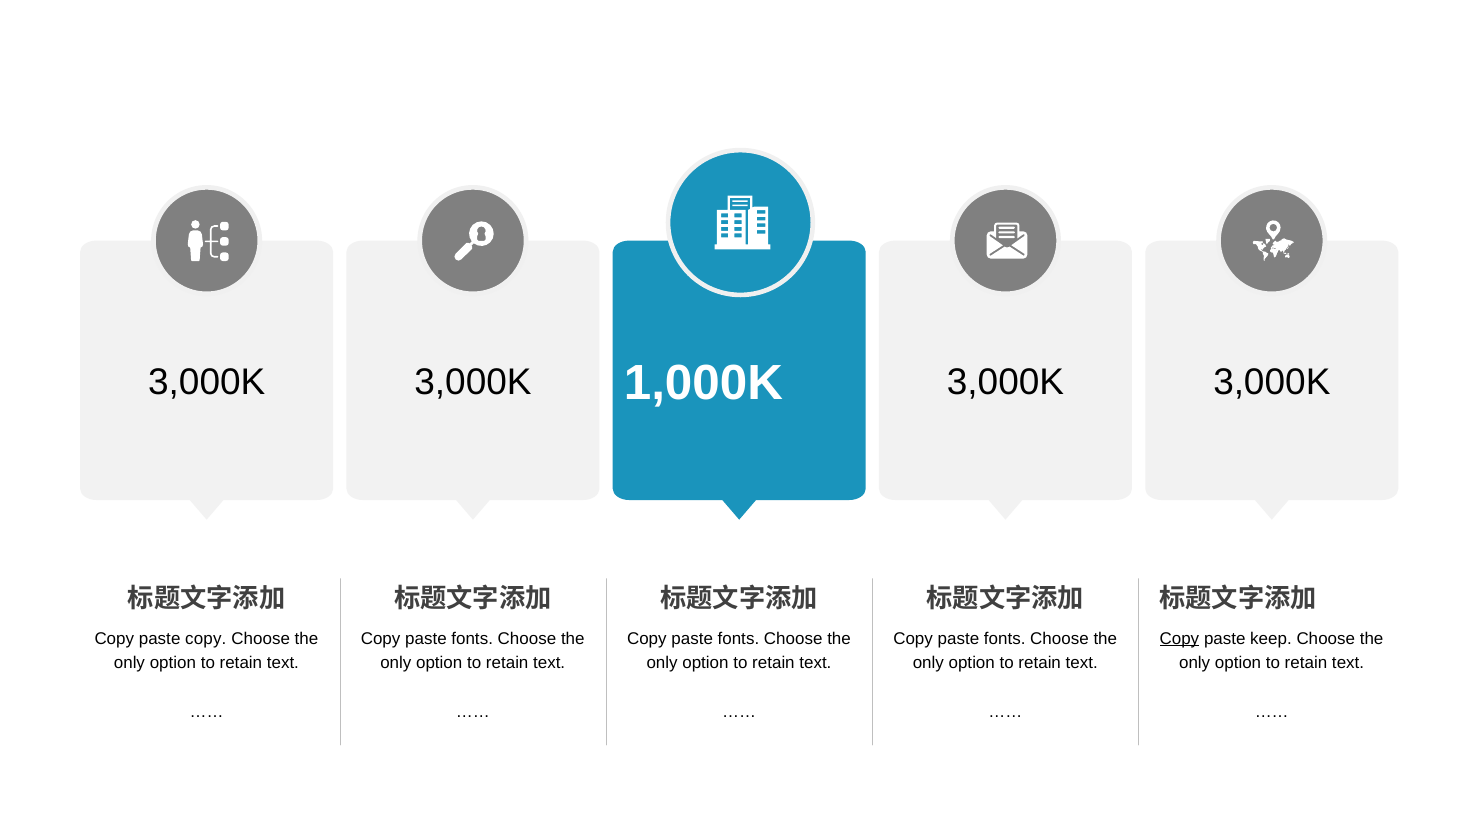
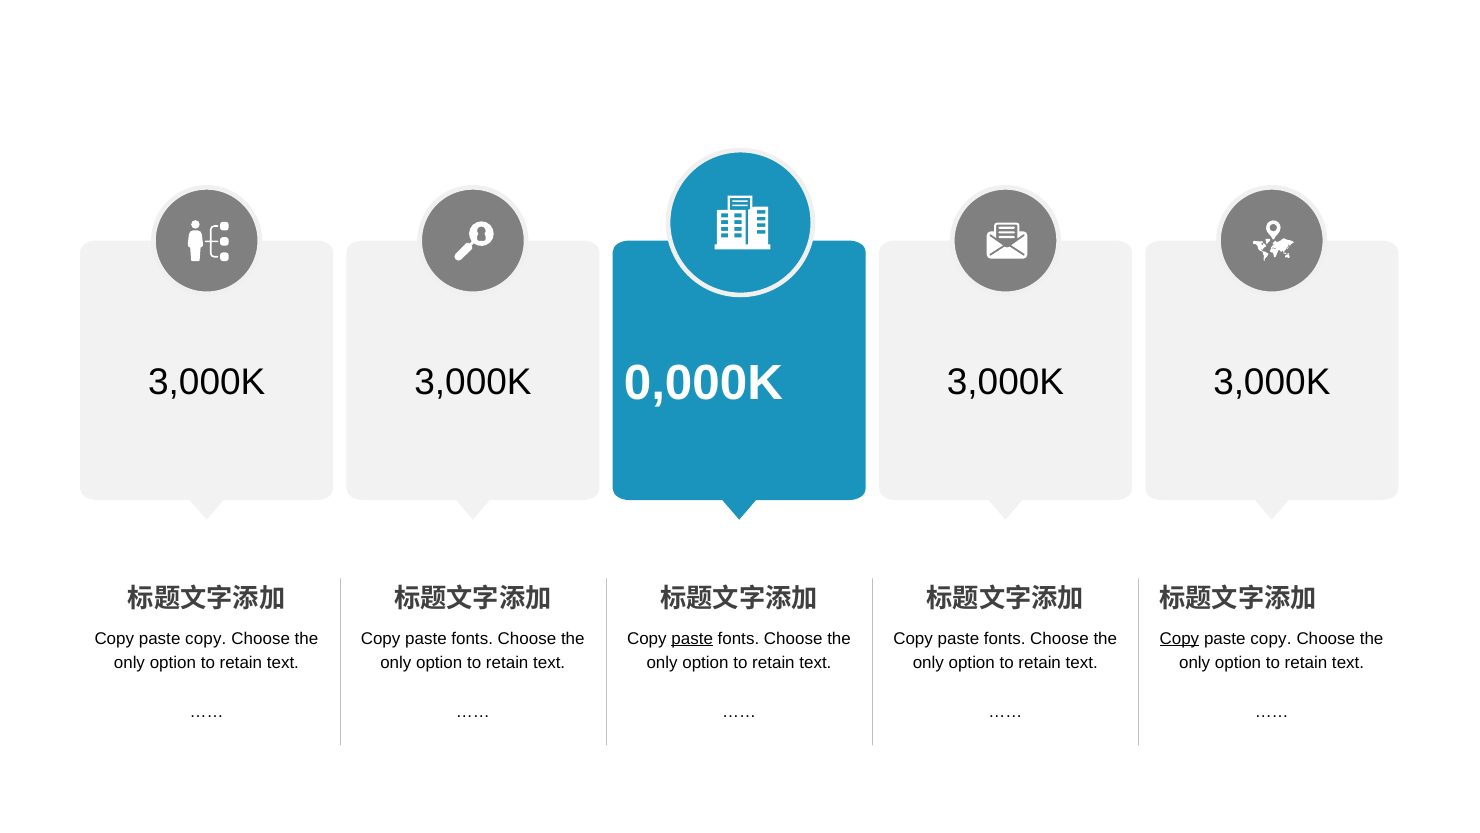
1,000K: 1,000K -> 0,000K
paste at (692, 638) underline: none -> present
keep at (1271, 638): keep -> copy
